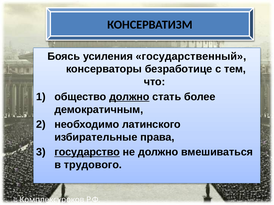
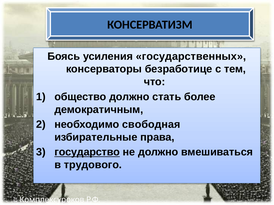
государственный: государственный -> государственных
должно at (129, 97) underline: present -> none
латинского: латинского -> свободная
